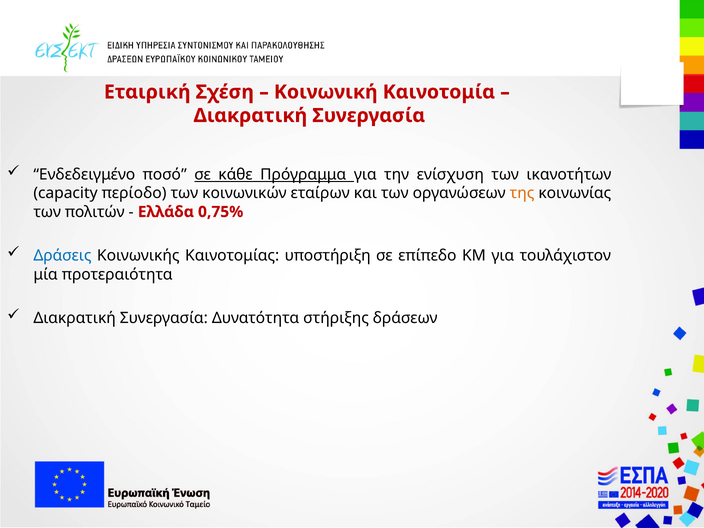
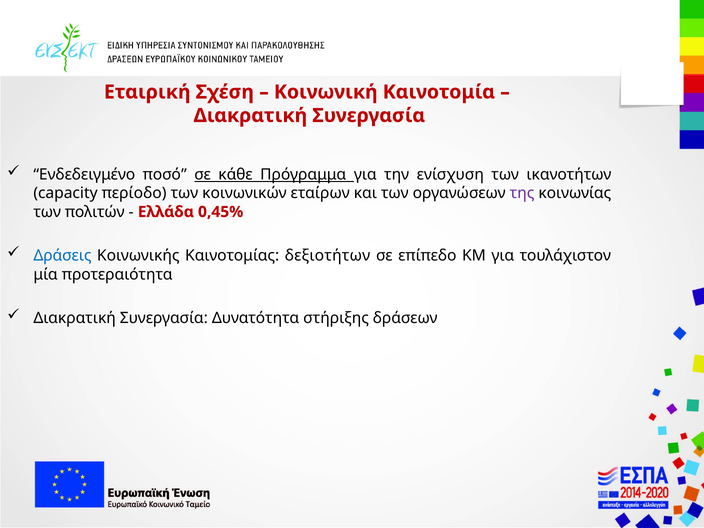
της colour: orange -> purple
0,75%: 0,75% -> 0,45%
υποστήριξη: υποστήριξη -> δεξιοτήτων
